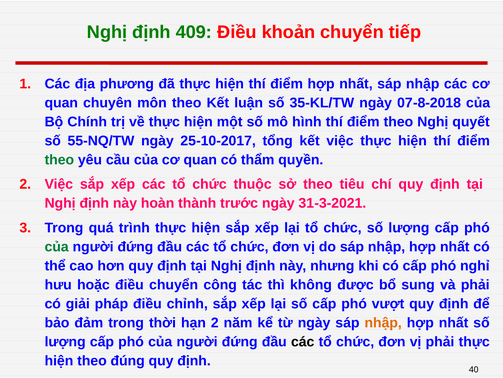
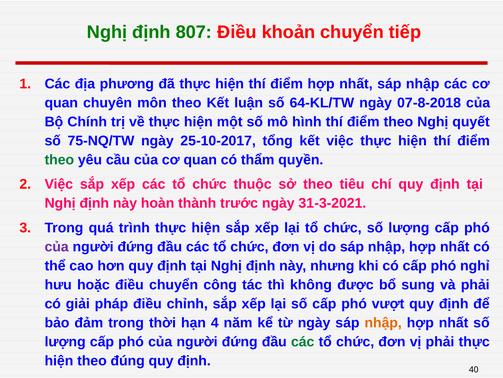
409: 409 -> 807
35-KL/TW: 35-KL/TW -> 64-KL/TW
55-NQ/TW: 55-NQ/TW -> 75-NQ/TW
của at (57, 246) colour: green -> purple
hạn 2: 2 -> 4
các at (303, 341) colour: black -> green
